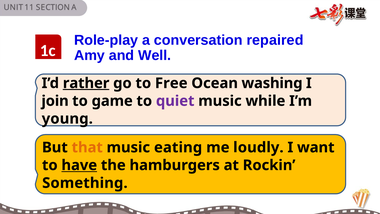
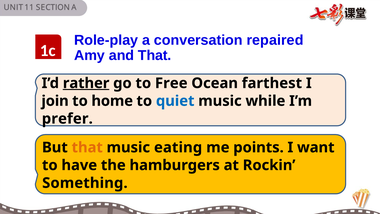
and Well: Well -> That
washing: washing -> farthest
game: game -> home
quiet colour: purple -> blue
young: young -> prefer
loudly: loudly -> points
have underline: present -> none
